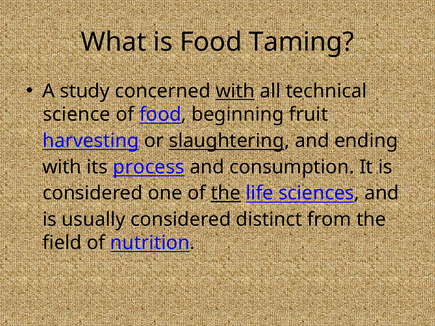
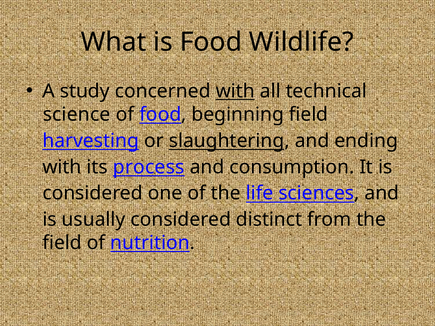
Taming: Taming -> Wildlife
beginning fruit: fruit -> field
the at (226, 193) underline: present -> none
